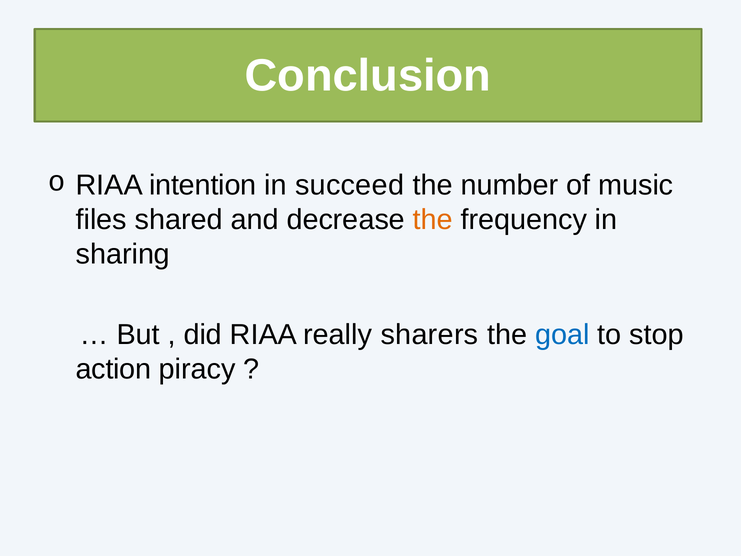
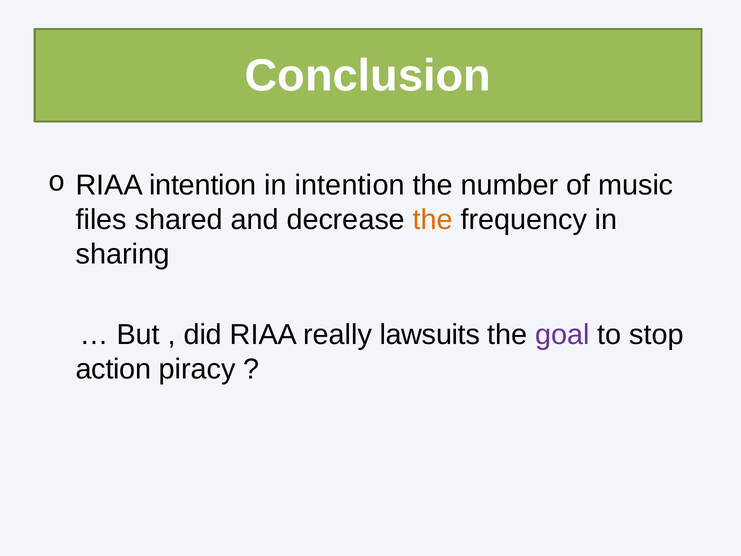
in succeed: succeed -> intention
sharers: sharers -> lawsuits
goal colour: blue -> purple
